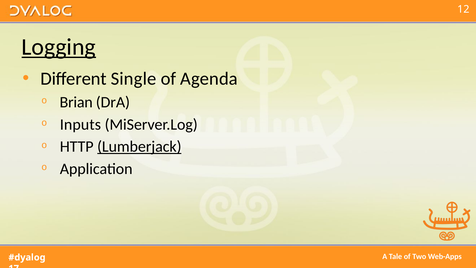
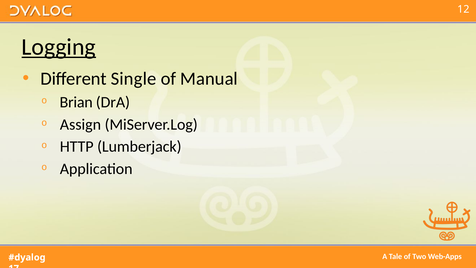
Agenda: Agenda -> Manual
Inputs: Inputs -> Assign
Lumberjack underline: present -> none
